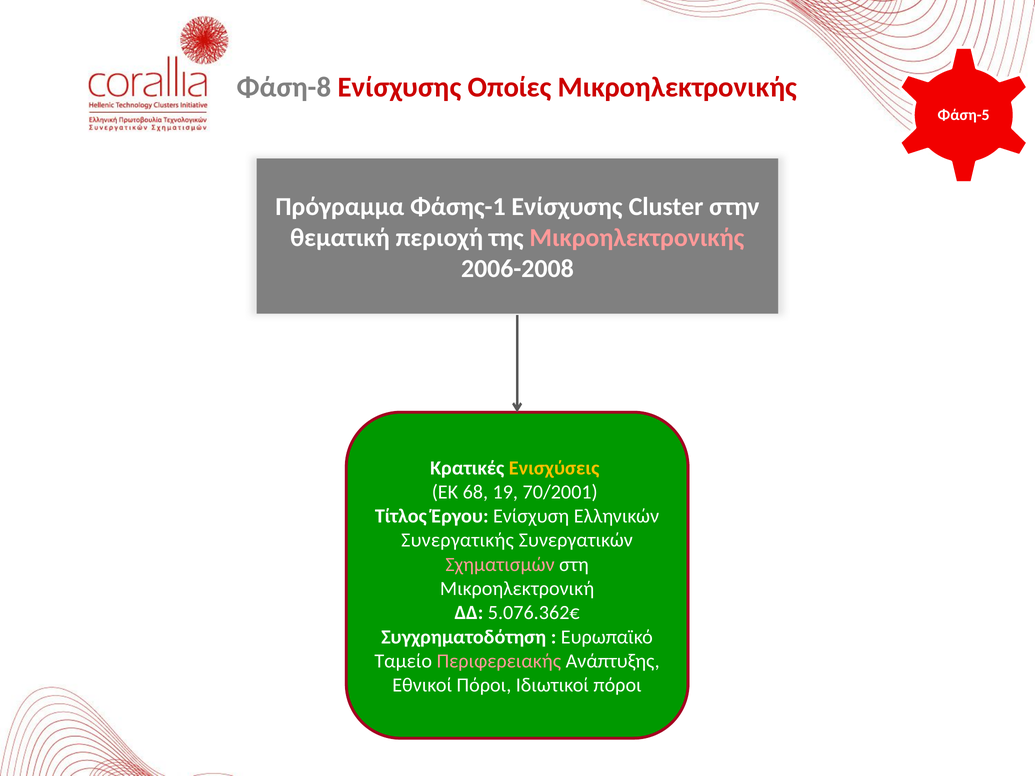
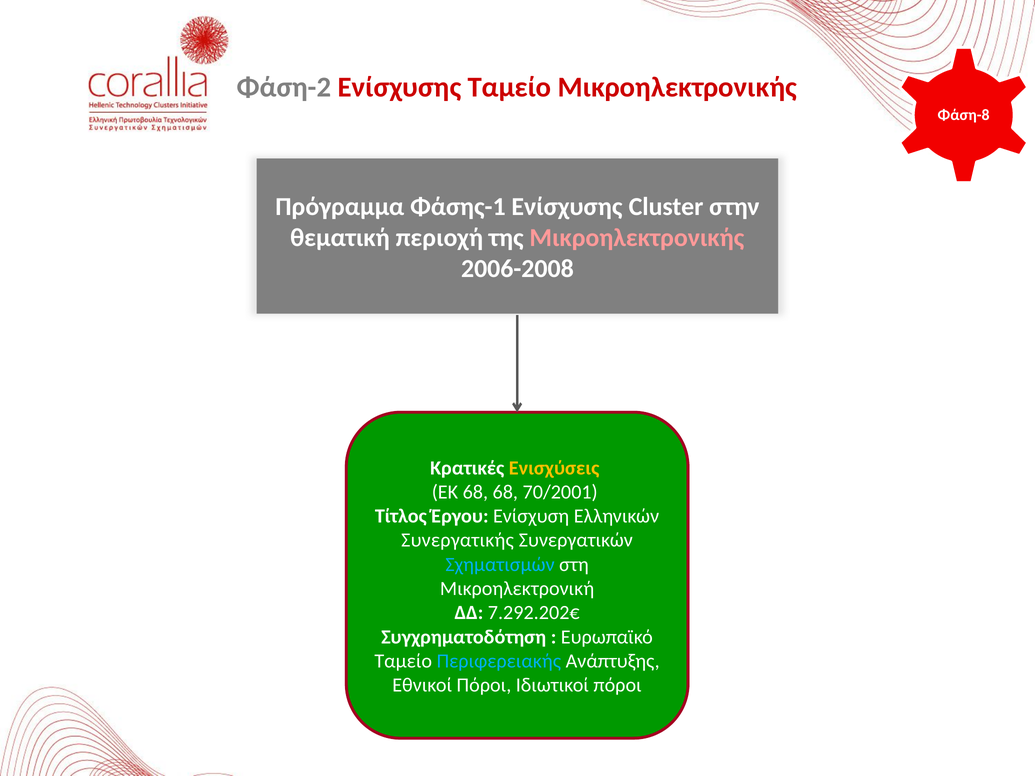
Φάση-8: Φάση-8 -> Φάση-2
Ενίσχυσης Οποίες: Οποίες -> Ταμείο
Φάση-5: Φάση-5 -> Φάση-8
68 19: 19 -> 68
Σχηματισμών colour: pink -> light blue
5.076.362€: 5.076.362€ -> 7.292.202€
Περιφερειακής colour: pink -> light blue
